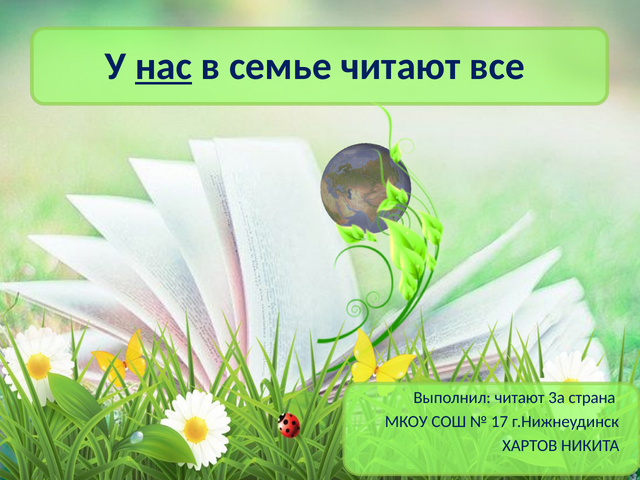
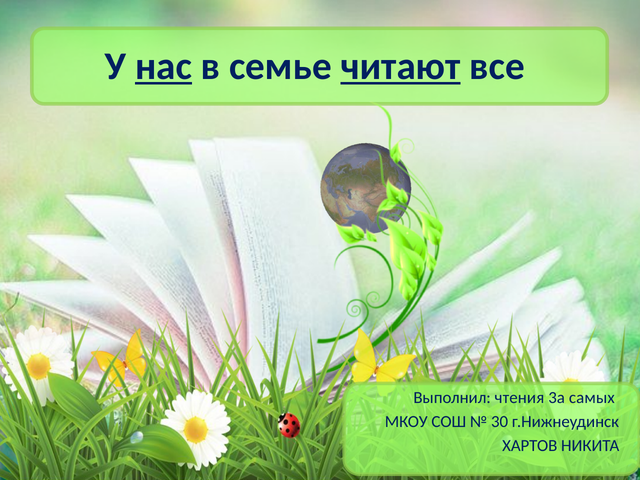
читают at (401, 67) underline: none -> present
Выполнил читают: читают -> чтения
страна: страна -> самых
17: 17 -> 30
